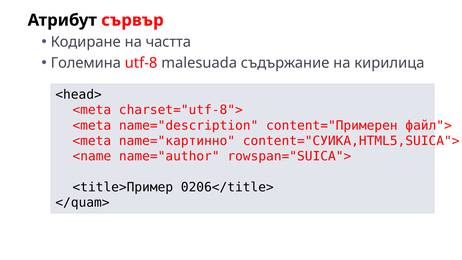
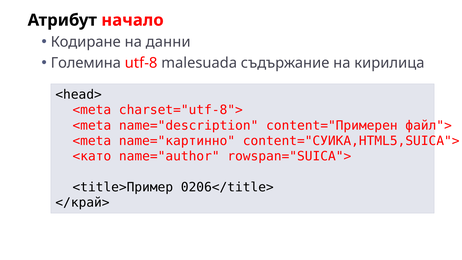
сървър: сървър -> начало
частта: частта -> данни
<name: <name -> <като
</quam>: </quam> -> </край>
